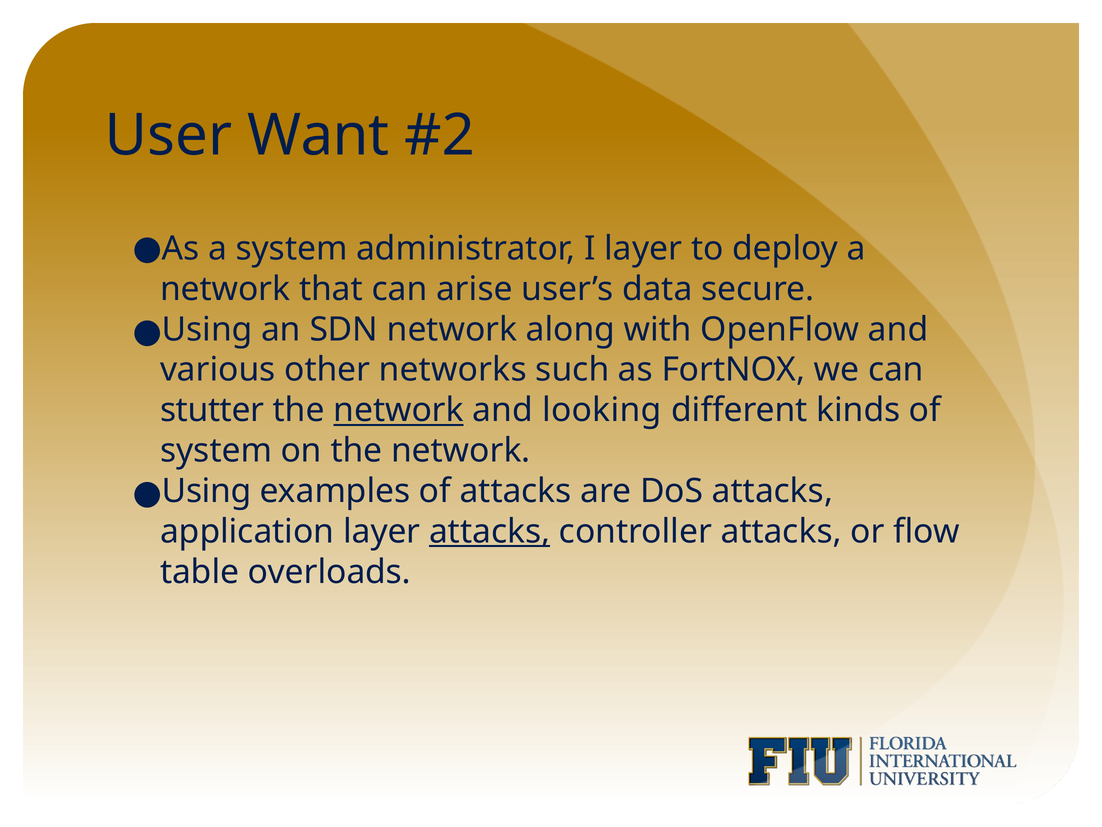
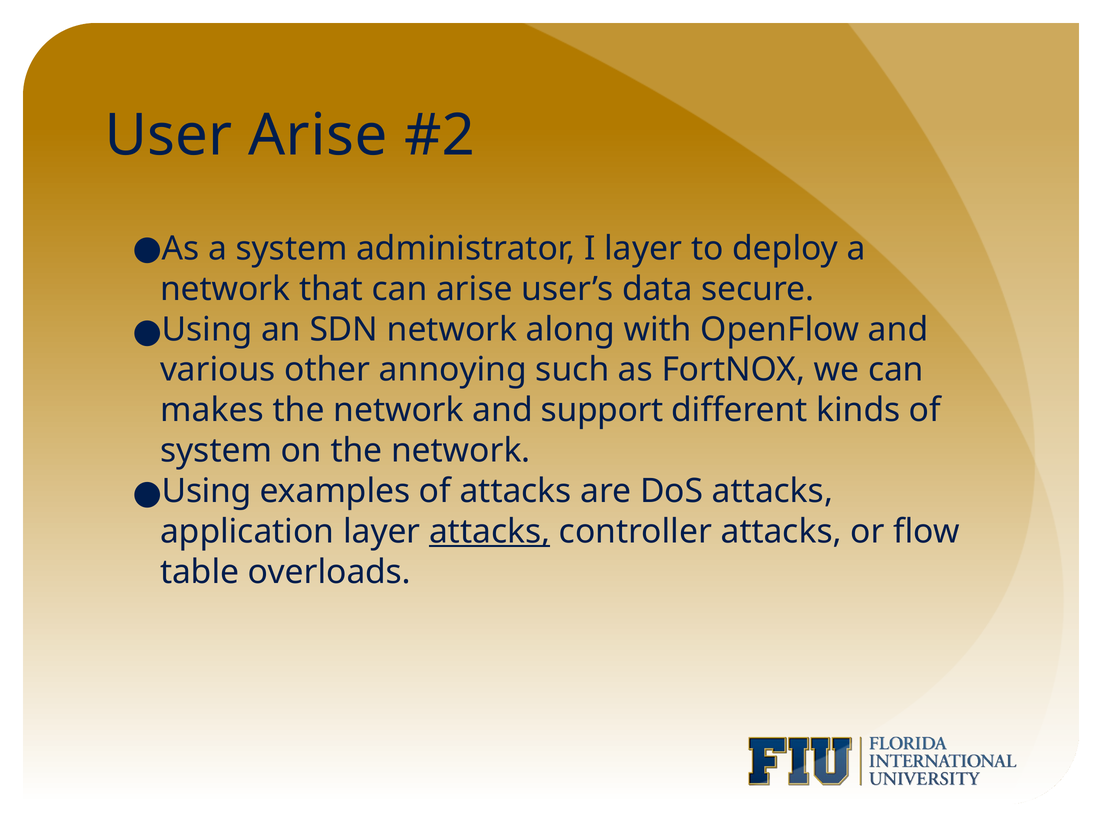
User Want: Want -> Arise
networks: networks -> annoying
stutter: stutter -> makes
network at (399, 410) underline: present -> none
looking: looking -> support
